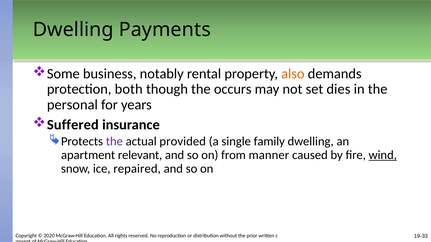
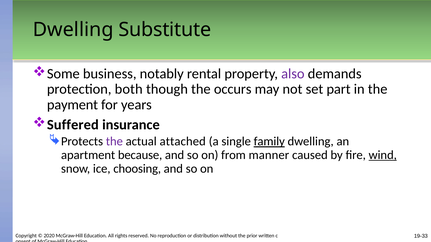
Payments: Payments -> Substitute
also colour: orange -> purple
dies: dies -> part
personal: personal -> payment
provided: provided -> attached
family underline: none -> present
relevant: relevant -> because
repaired: repaired -> choosing
